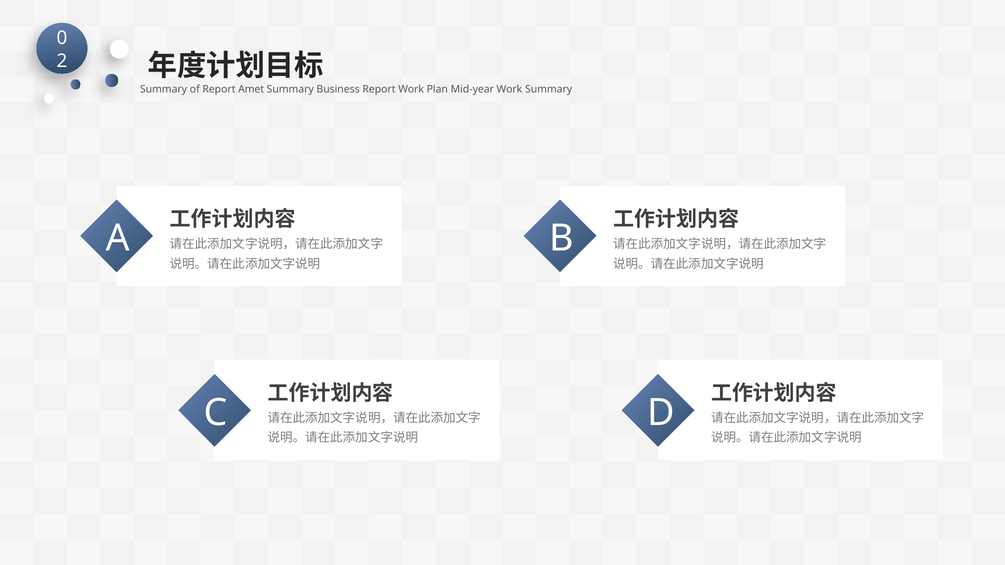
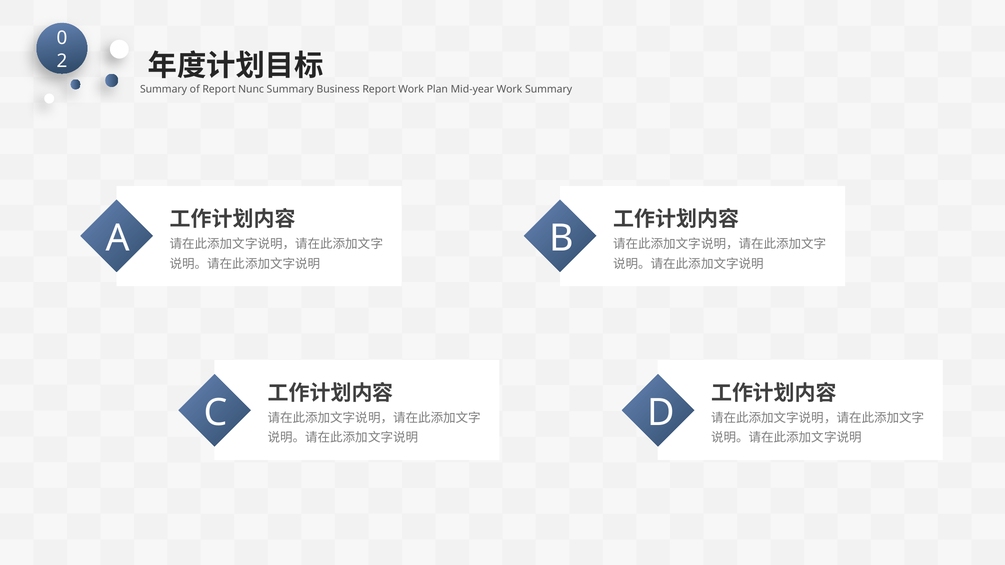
Amet: Amet -> Nunc
